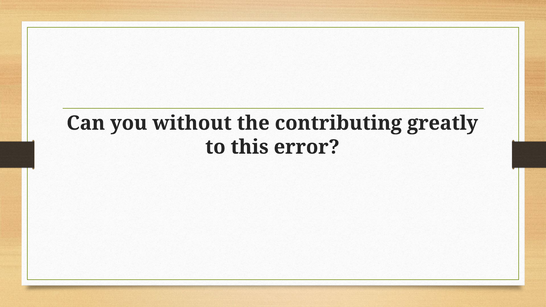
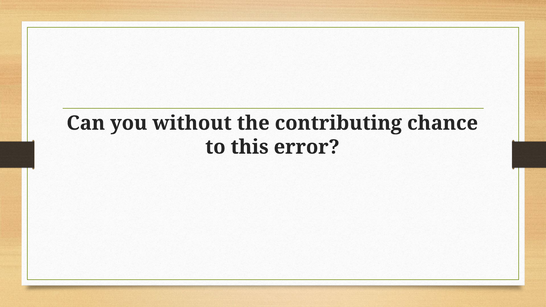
greatly: greatly -> chance
